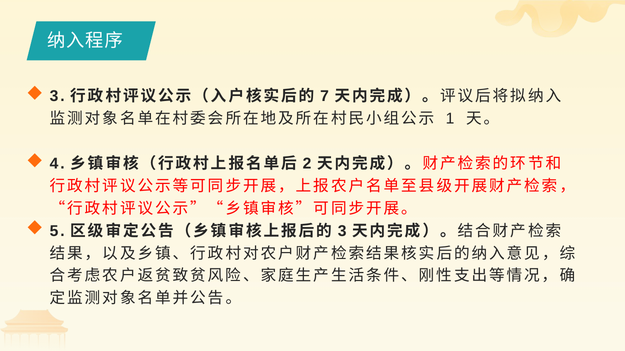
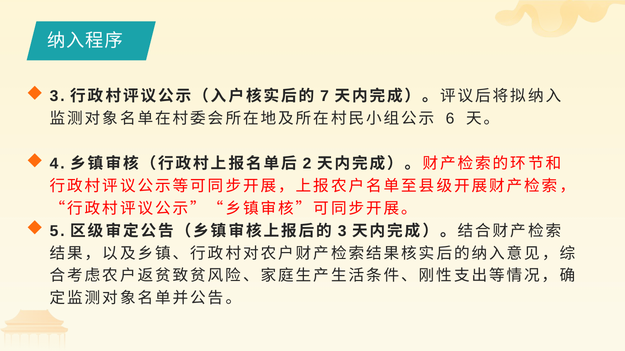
1: 1 -> 6
